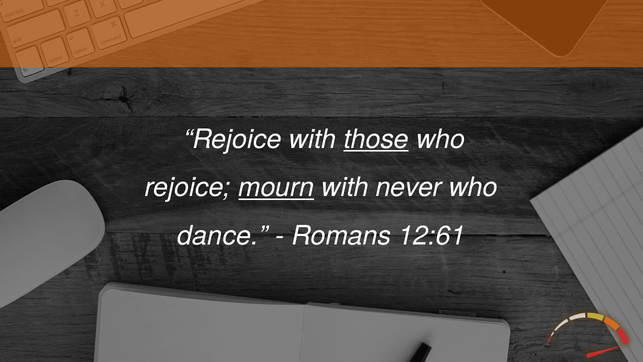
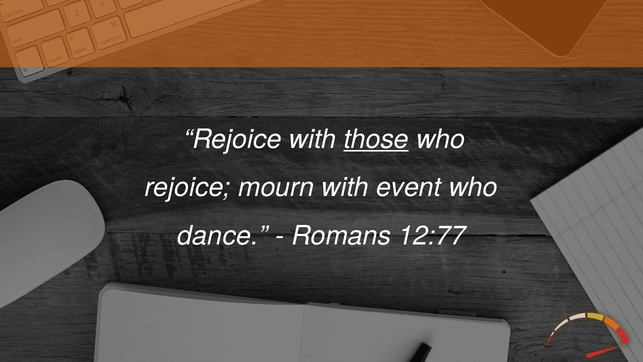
mourn underline: present -> none
never: never -> event
12:61: 12:61 -> 12:77
